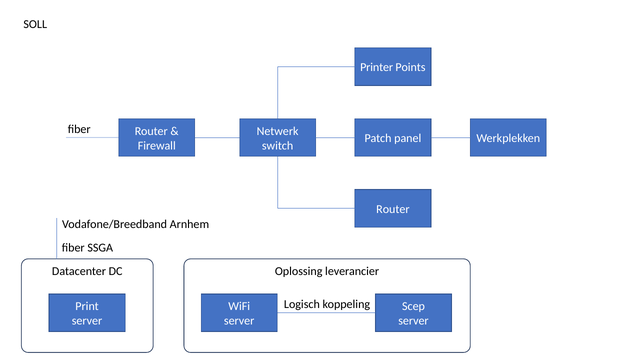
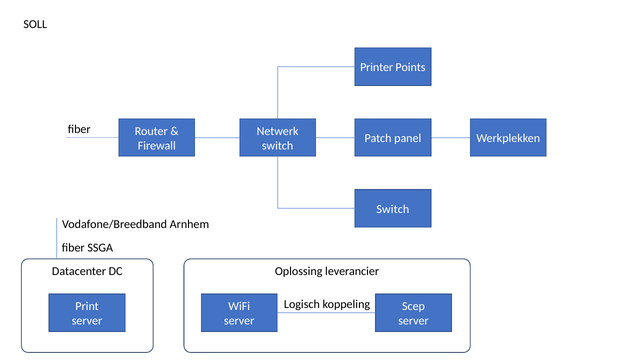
Router at (393, 209): Router -> Switch
